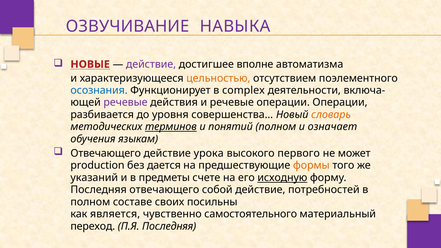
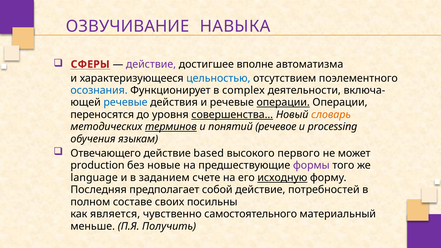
НОВЫЕ: НОВЫЕ -> СФЕРЫ
цельностью colour: orange -> blue
речевые at (126, 103) colour: purple -> blue
операции at (283, 103) underline: none -> present
разбивается: разбивается -> переносятся
совершенства… underline: none -> present
понятий полном: полном -> речевое
означает: означает -> processing
урока: урока -> based
дается: дается -> новые
формы colour: orange -> purple
указаний: указаний -> language
предметы: предметы -> заданием
Последняя отвечающего: отвечающего -> предполагает
переход: переход -> меньше
П.Я Последняя: Последняя -> Получить
